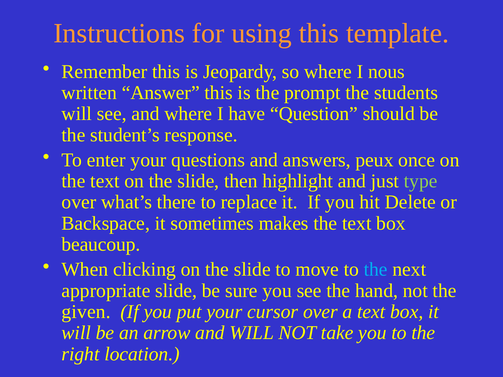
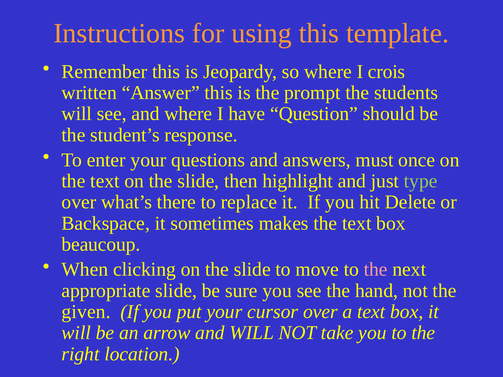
nous: nous -> crois
peux: peux -> must
the at (376, 270) colour: light blue -> pink
